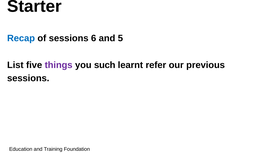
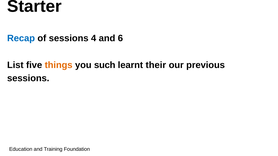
6: 6 -> 4
5: 5 -> 6
things colour: purple -> orange
refer: refer -> their
